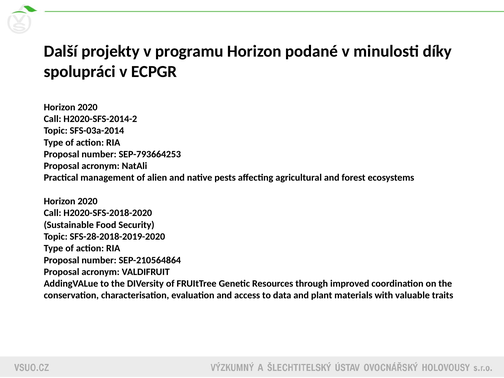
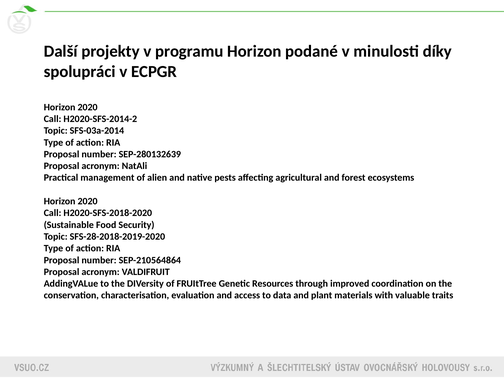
SEP-793664253: SEP-793664253 -> SEP-280132639
